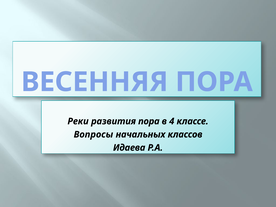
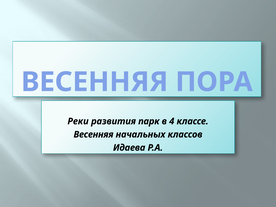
развития пора: пора -> парк
Вопросы at (93, 134): Вопросы -> Весенняя
